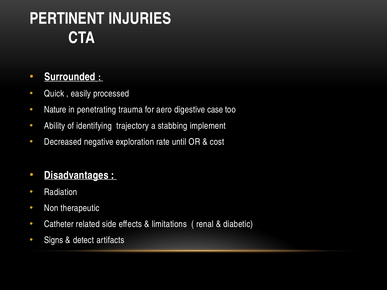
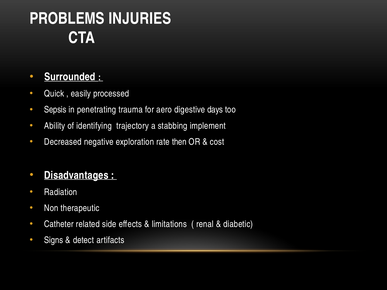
PERTINENT: PERTINENT -> PROBLEMS
Nature: Nature -> Sepsis
case: case -> days
until: until -> then
